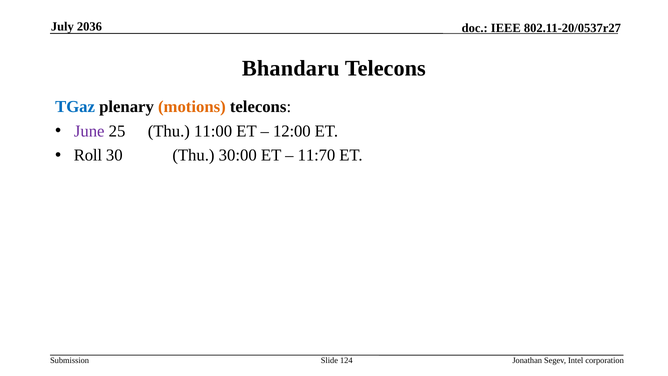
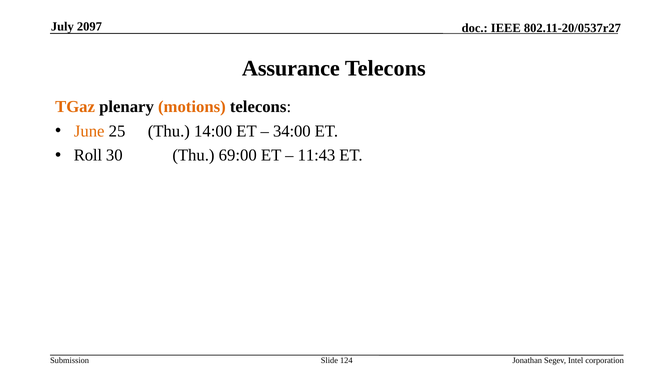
2036: 2036 -> 2097
Bhandaru: Bhandaru -> Assurance
TGaz colour: blue -> orange
June colour: purple -> orange
11:00: 11:00 -> 14:00
12:00: 12:00 -> 34:00
30:00: 30:00 -> 69:00
11:70: 11:70 -> 11:43
